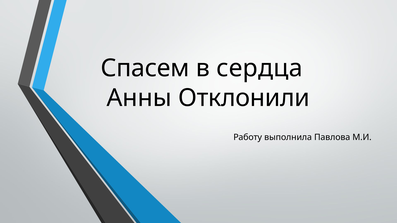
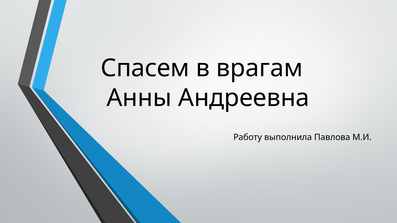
сердца: сердца -> врагам
Отклонили: Отклонили -> Андреевна
